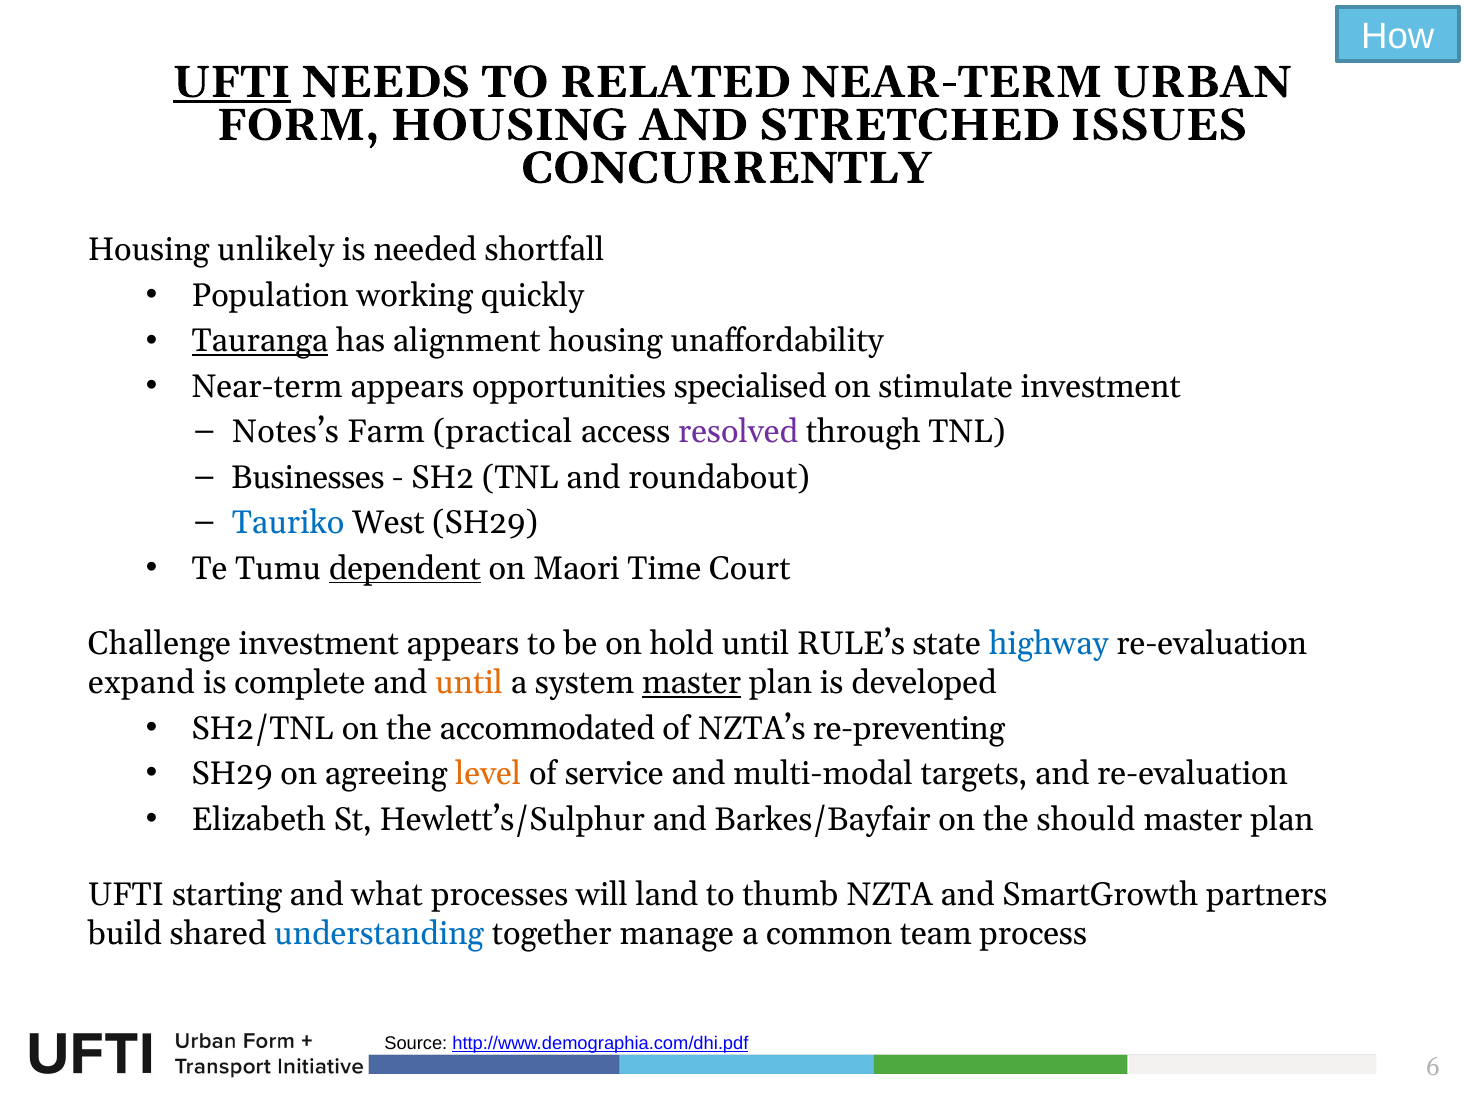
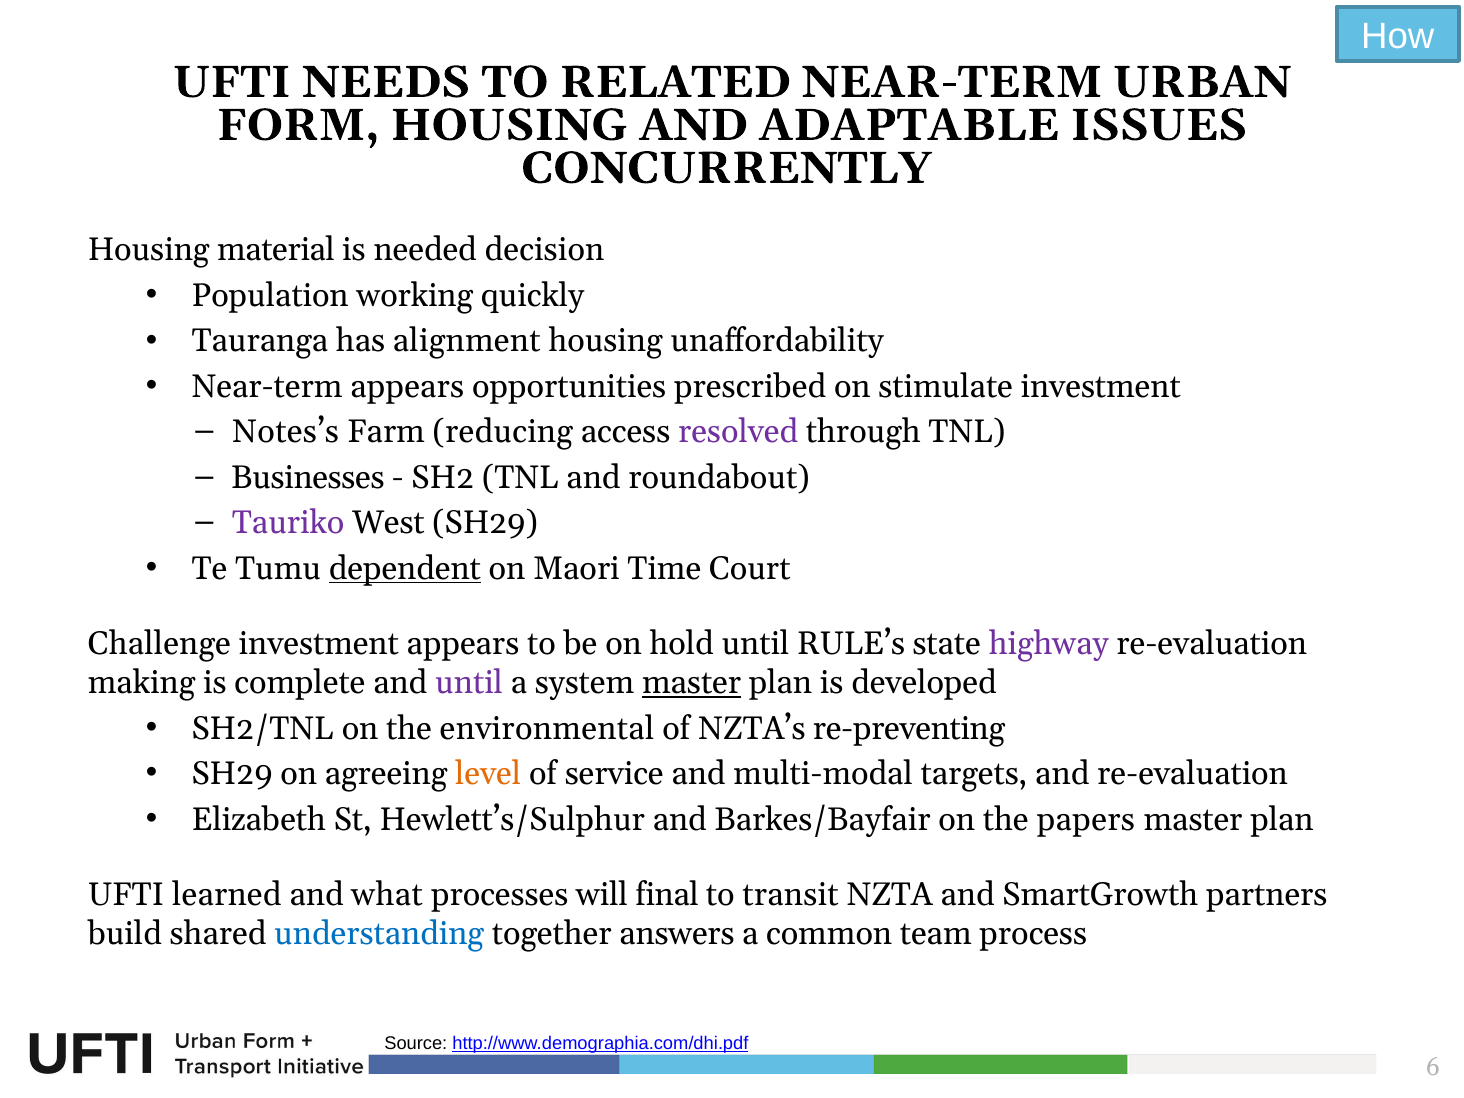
UFTI at (232, 82) underline: present -> none
STRETCHED: STRETCHED -> ADAPTABLE
unlikely: unlikely -> material
shortfall: shortfall -> decision
Tauranga underline: present -> none
specialised: specialised -> prescribed
practical: practical -> reducing
Tauriko colour: blue -> purple
highway colour: blue -> purple
expand: expand -> making
until at (469, 683) colour: orange -> purple
accommodated: accommodated -> environmental
should: should -> papers
starting: starting -> learned
land: land -> final
thumb: thumb -> transit
manage: manage -> answers
